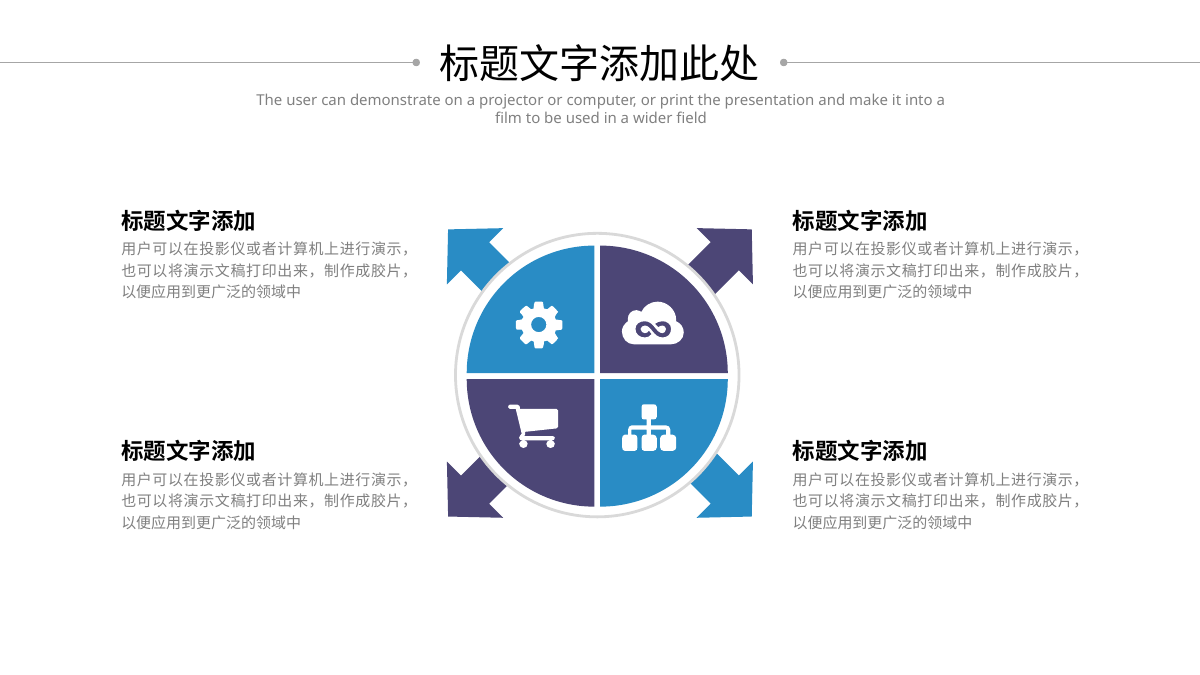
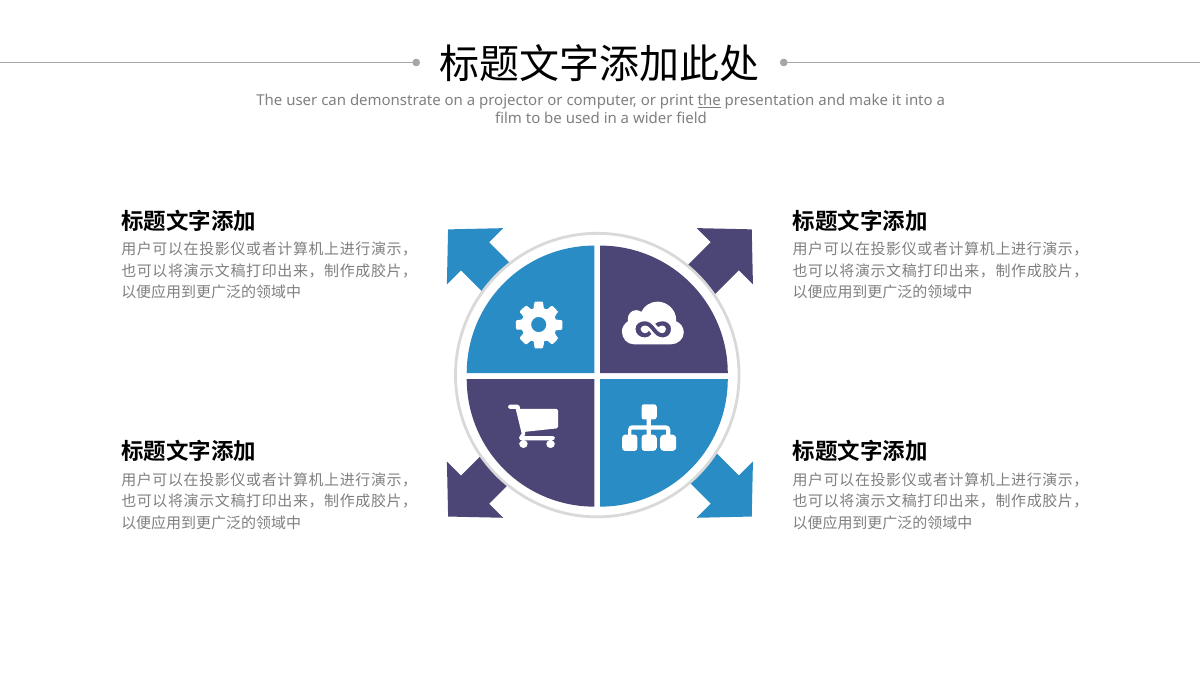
the at (709, 101) underline: none -> present
